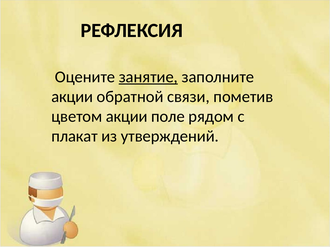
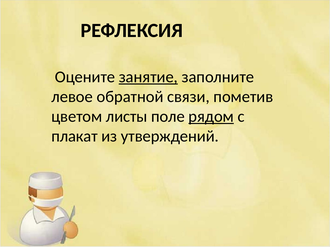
акции at (72, 97): акции -> левое
цветом акции: акции -> листы
рядом underline: none -> present
